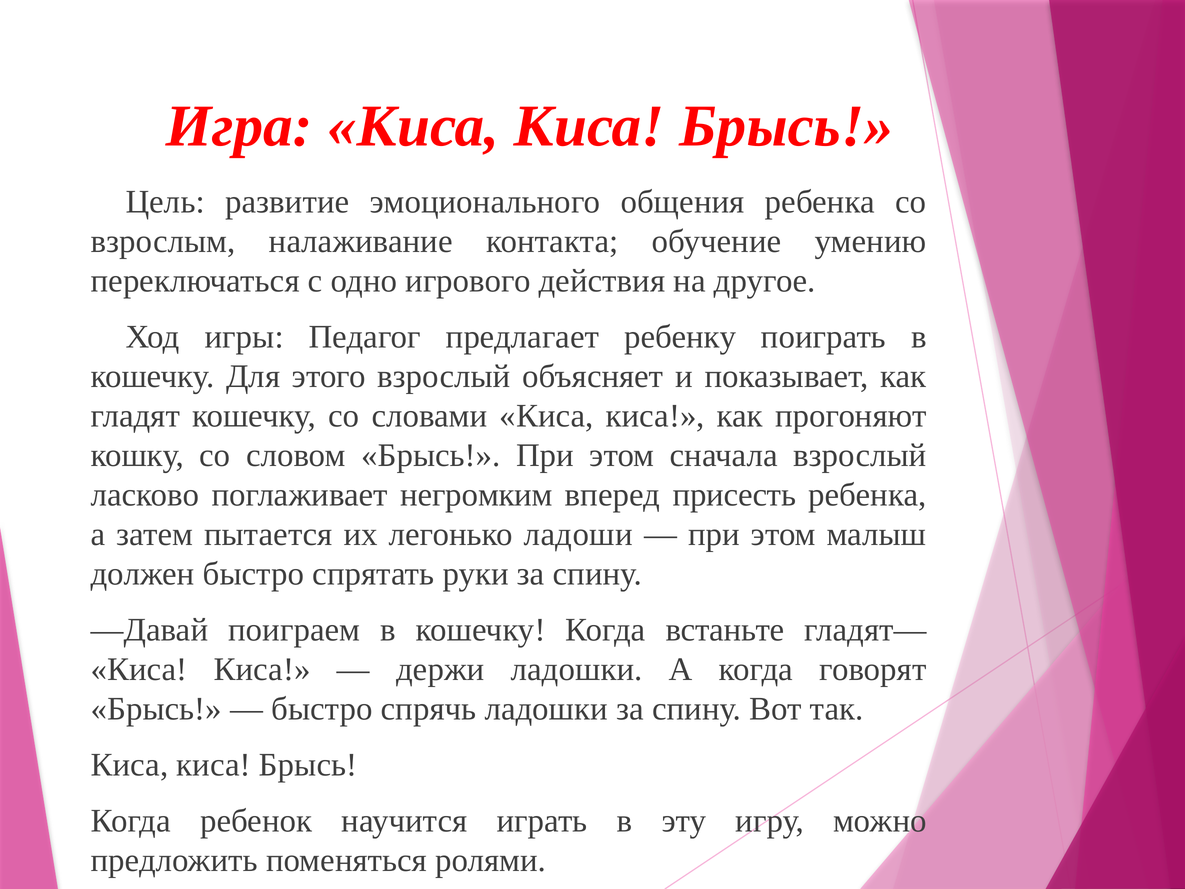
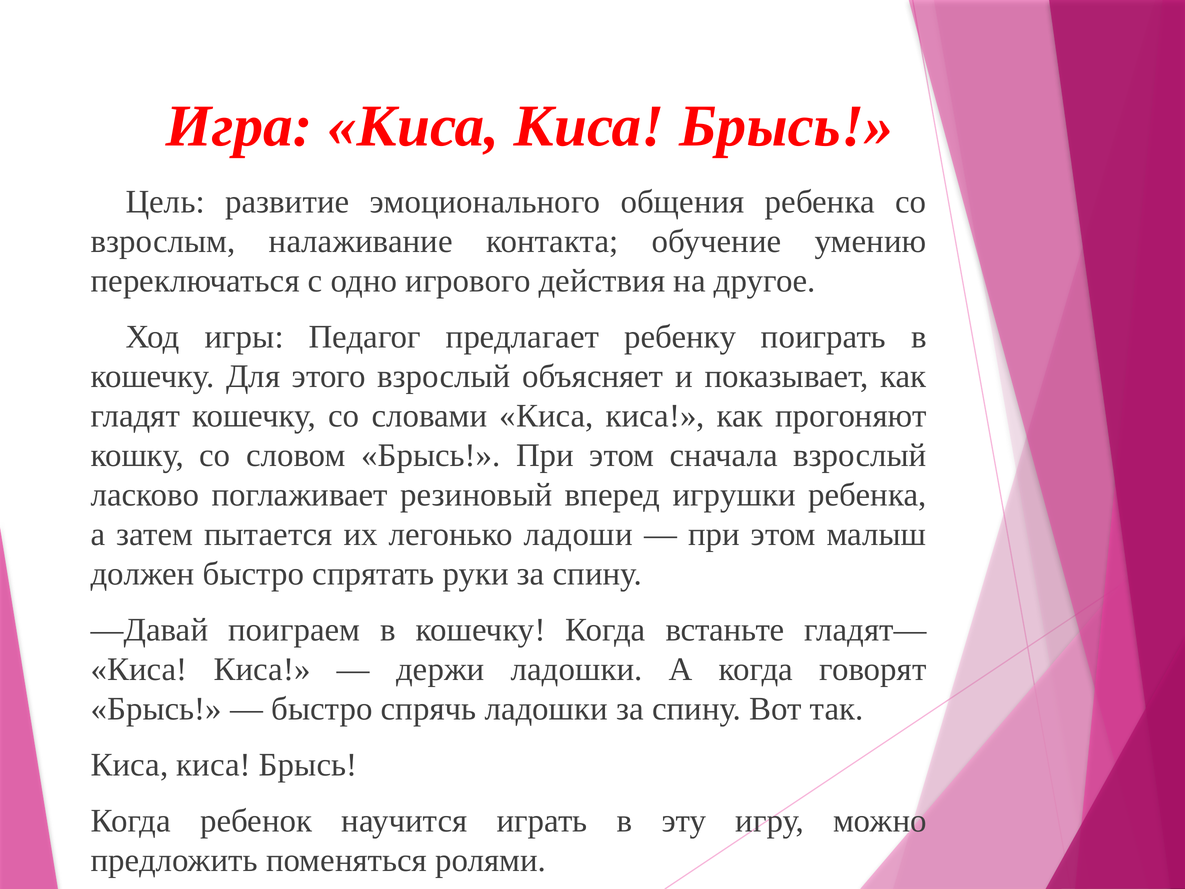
негромким: негромким -> резиновый
присесть: присесть -> игрушки
